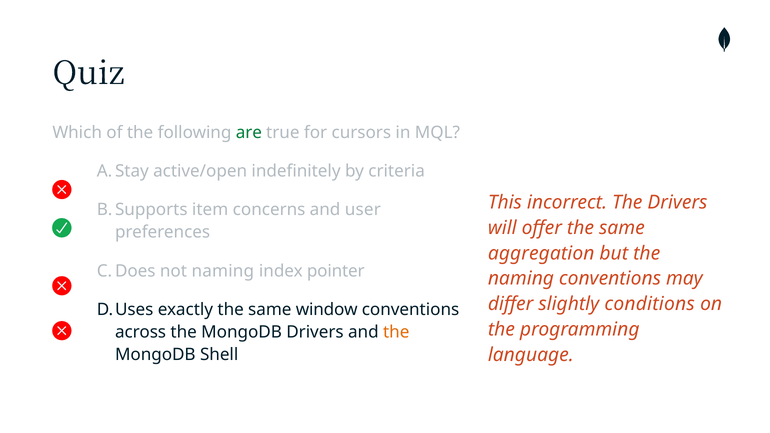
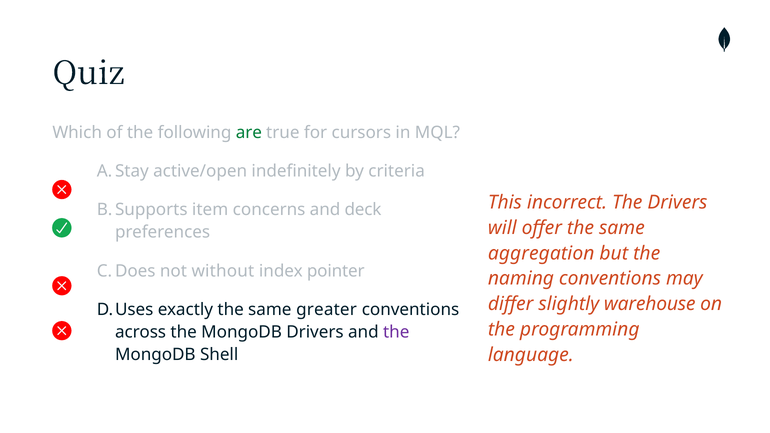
user: user -> deck
not naming: naming -> without
conditions: conditions -> warehouse
window: window -> greater
the at (396, 332) colour: orange -> purple
